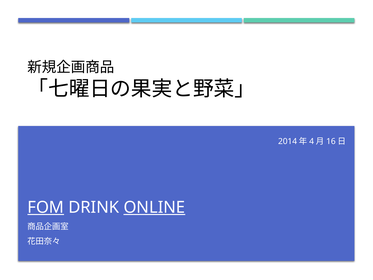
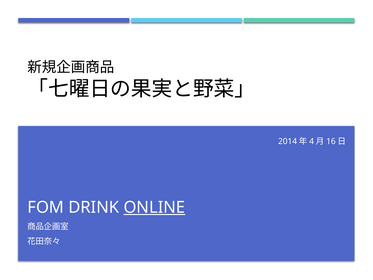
FOM underline: present -> none
